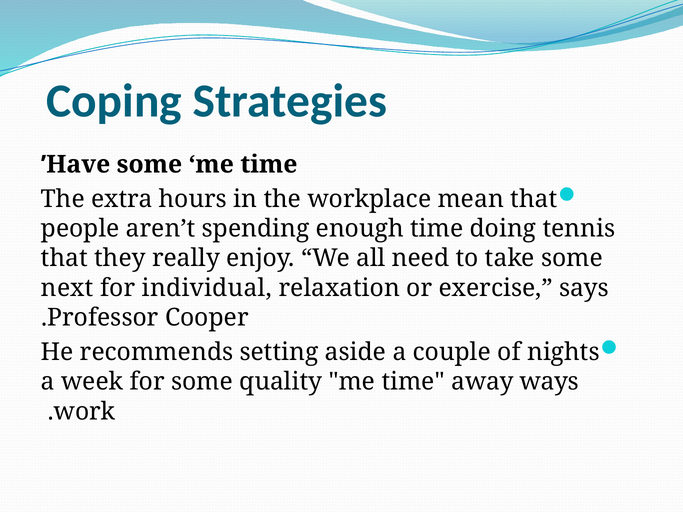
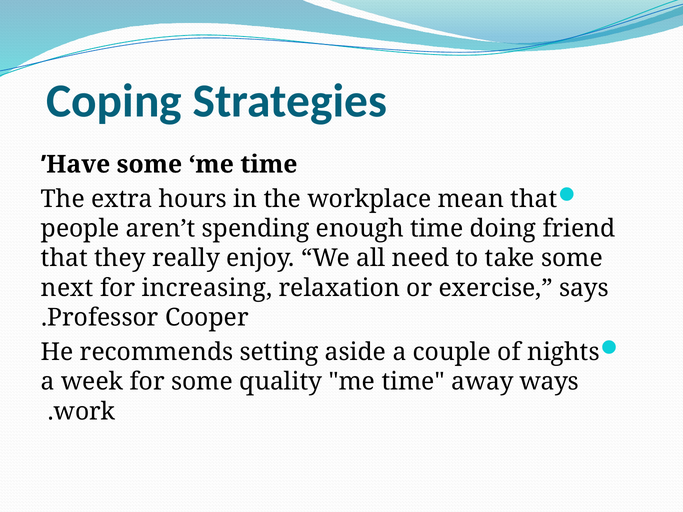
tennis: tennis -> friend
individual: individual -> increasing
